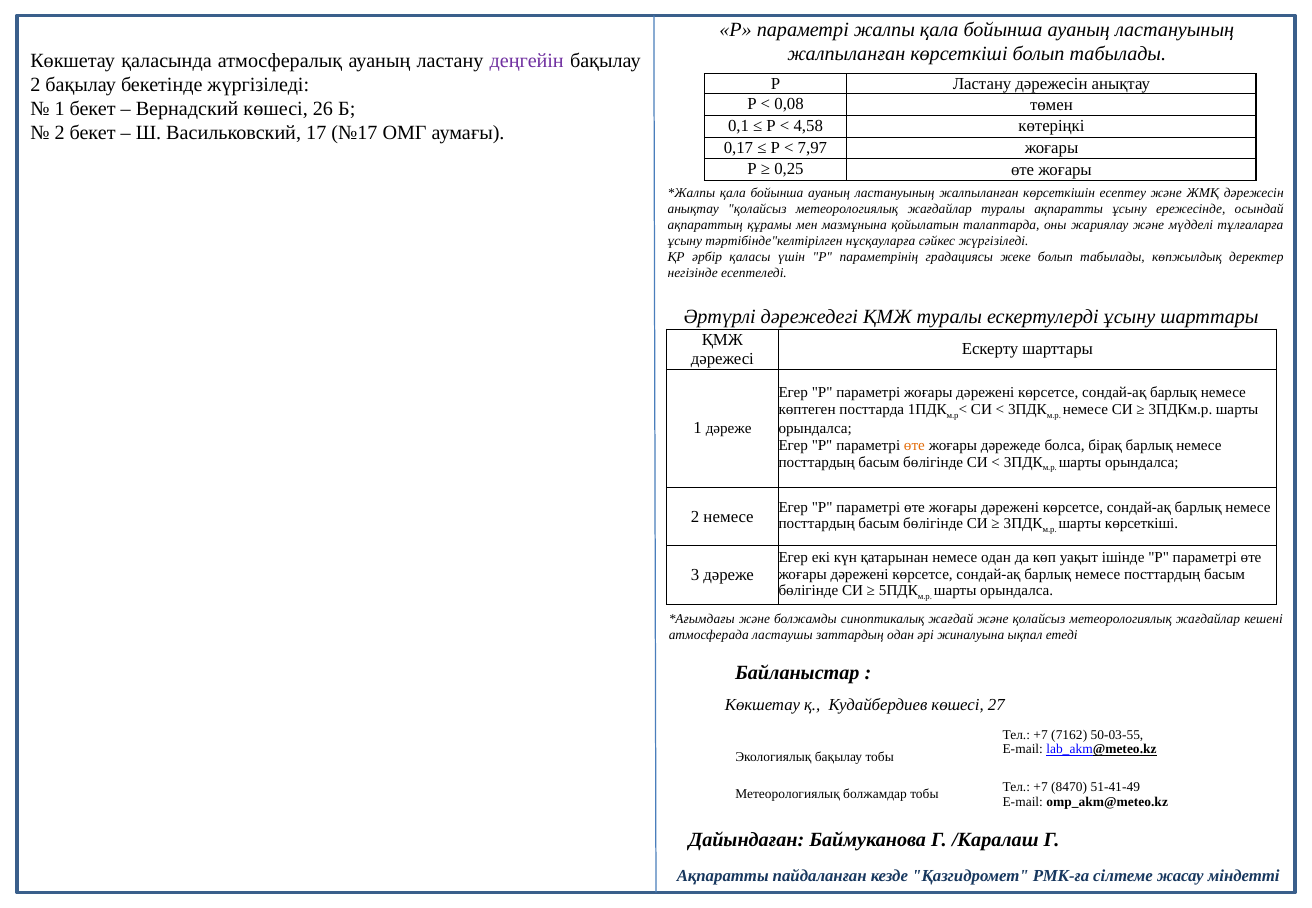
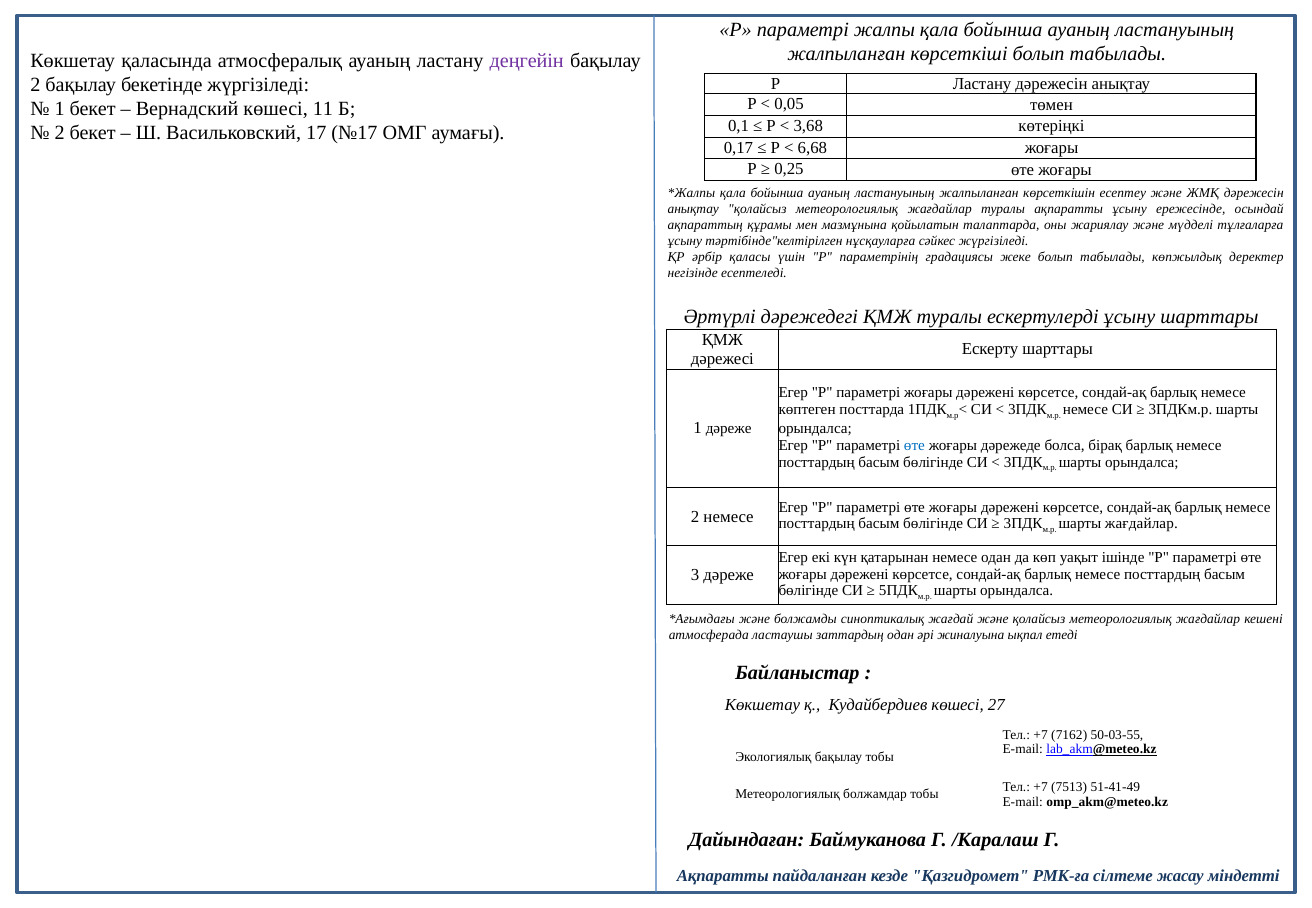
0,08: 0,08 -> 0,05
26: 26 -> 11
4,58: 4,58 -> 3,68
7,97: 7,97 -> 6,68
өте at (914, 445) colour: orange -> blue
шарты көрсеткіші: көрсеткіші -> жағдайлар
8470: 8470 -> 7513
